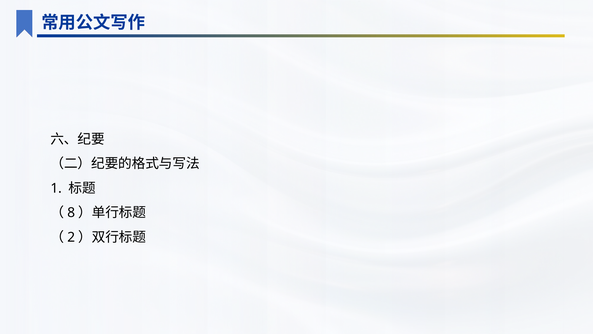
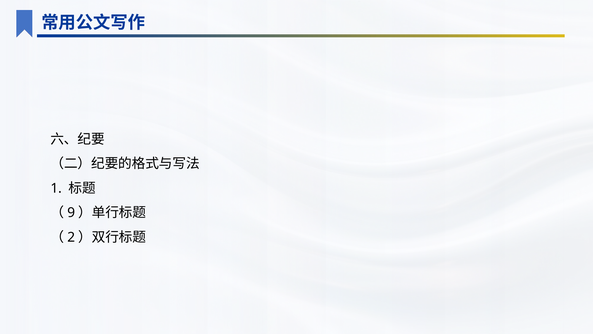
8: 8 -> 9
